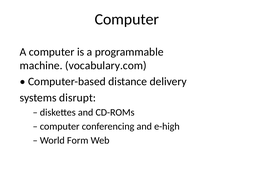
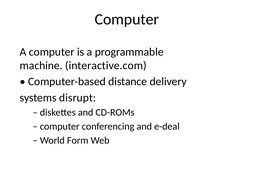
vocabulary.com: vocabulary.com -> interactive.com
e-high: e-high -> e-deal
